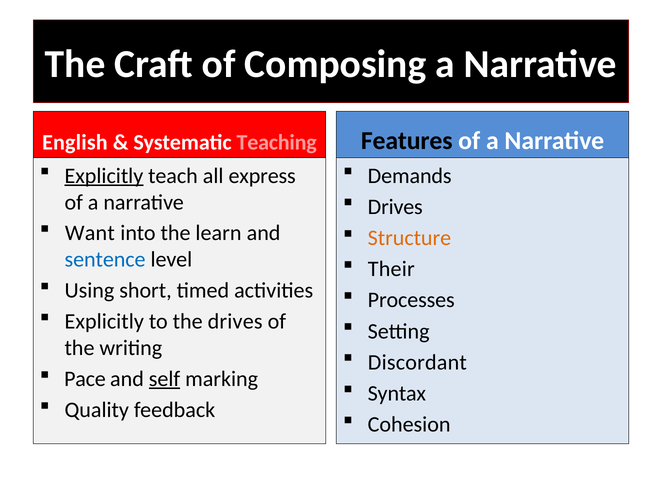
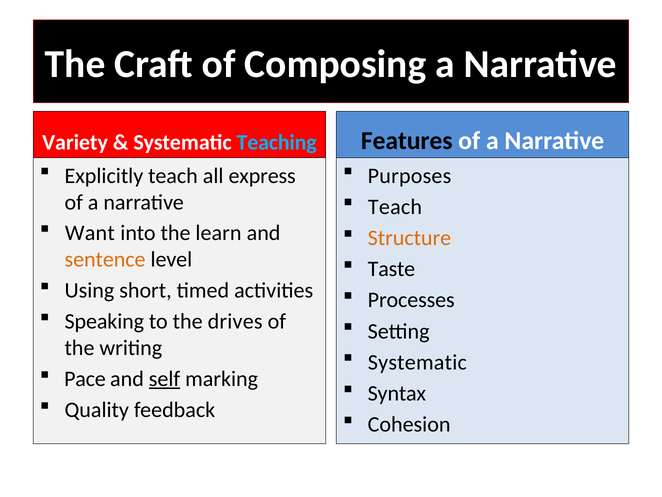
English: English -> Variety
Teaching colour: pink -> light blue
Demands: Demands -> Purposes
Explicitly at (104, 176) underline: present -> none
Drives at (395, 207): Drives -> Teach
sentence colour: blue -> orange
Their: Their -> Taste
Explicitly at (104, 321): Explicitly -> Speaking
Discordant at (417, 362): Discordant -> Systematic
